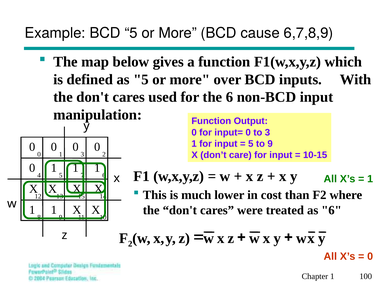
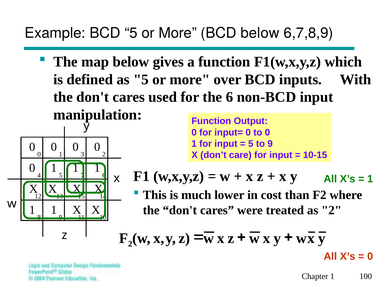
BCD cause: cause -> below
to 3: 3 -> 0
as 6: 6 -> 2
